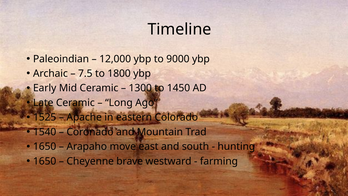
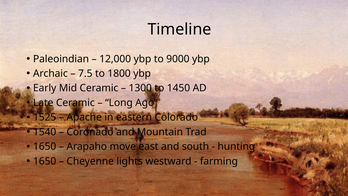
brave: brave -> lights
